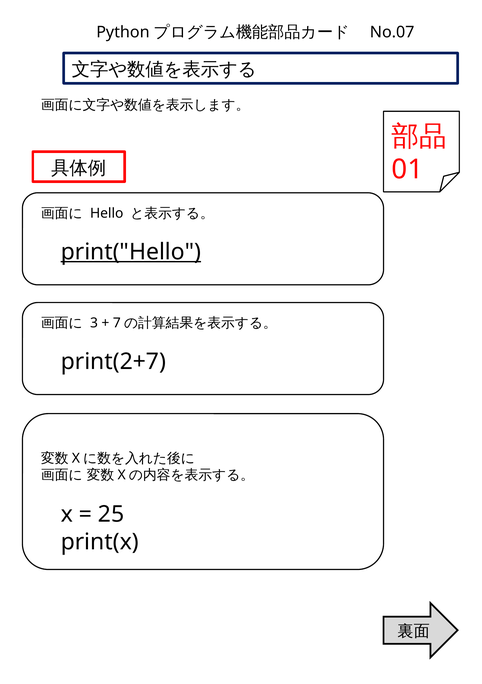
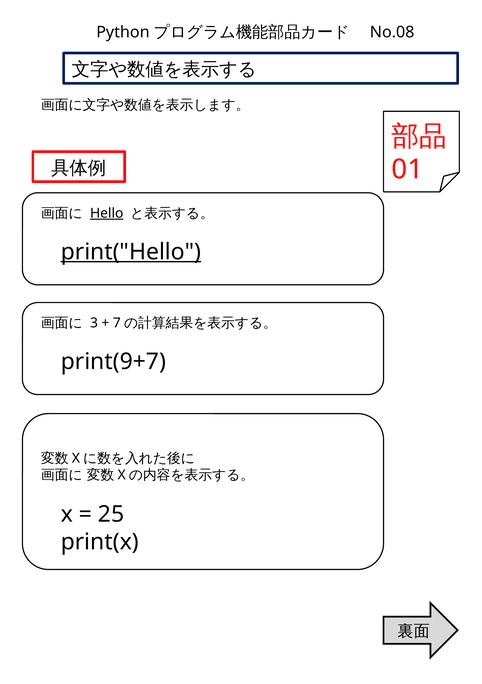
No.07: No.07 -> No.08
Hello underline: none -> present
print(2+7: print(2+7 -> print(9+7
